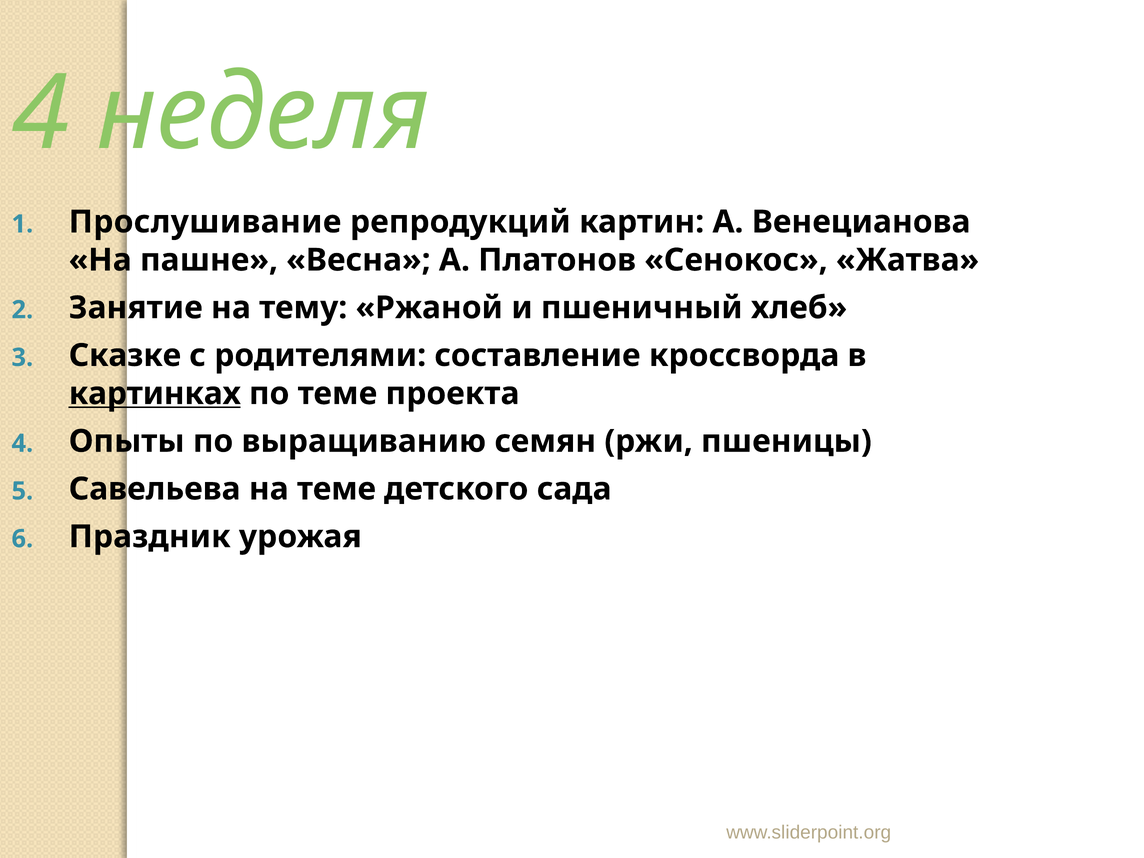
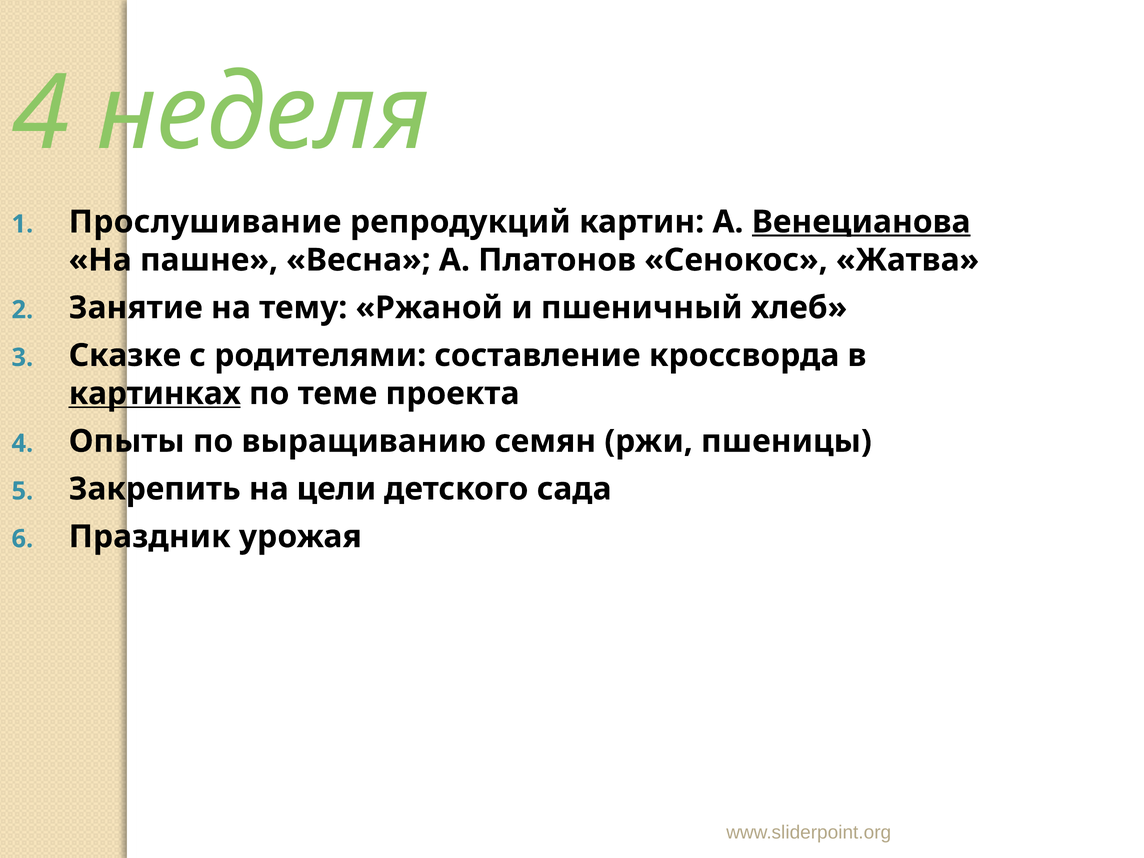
Венецианова underline: none -> present
Савельева: Савельева -> Закрепить
на теме: теме -> цели
